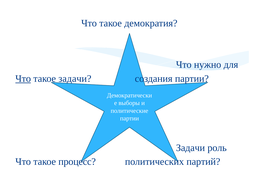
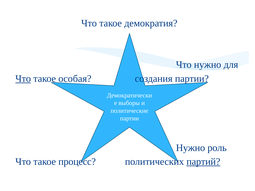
такое задачи: задачи -> особая
Задачи at (190, 148): Задачи -> Нужно
партий underline: none -> present
